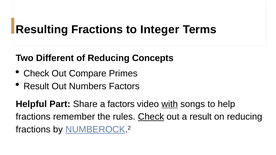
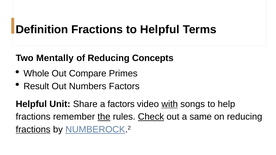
Resulting: Resulting -> Definition
to Integer: Integer -> Helpful
Different: Different -> Mentally
Check at (36, 74): Check -> Whole
Part: Part -> Unit
the underline: none -> present
a result: result -> same
fractions at (33, 130) underline: none -> present
